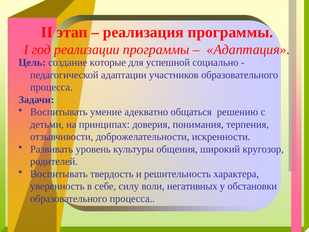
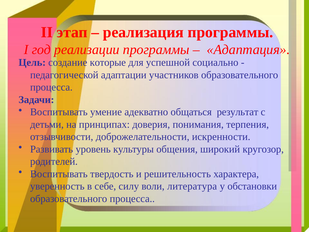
решению: решению -> результат
негативных: негативных -> литература
